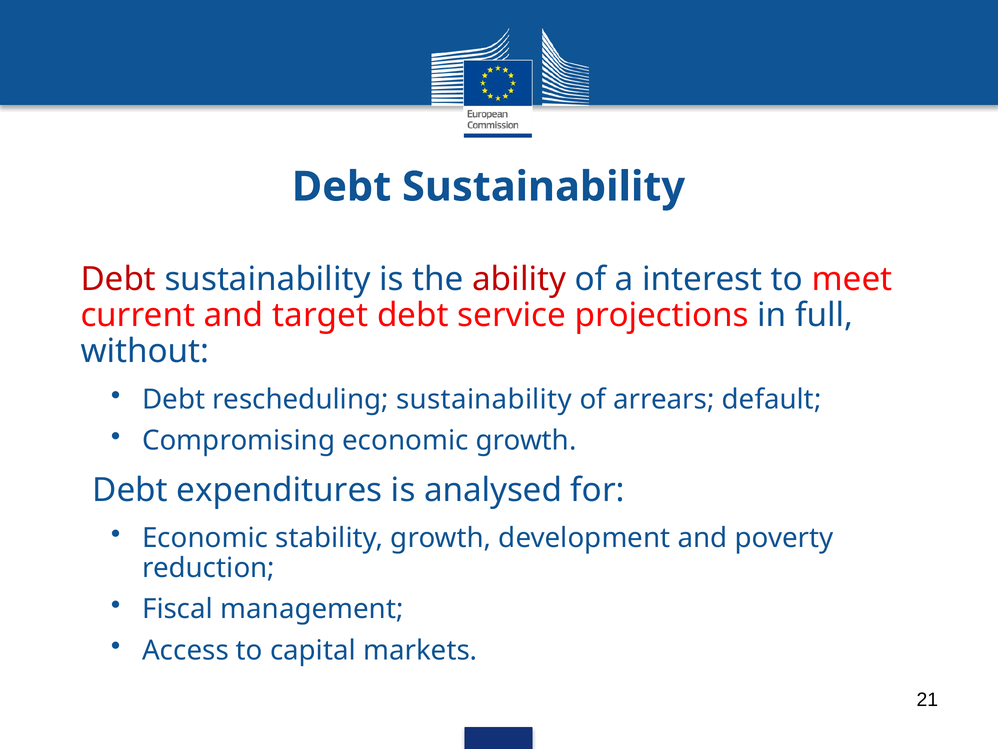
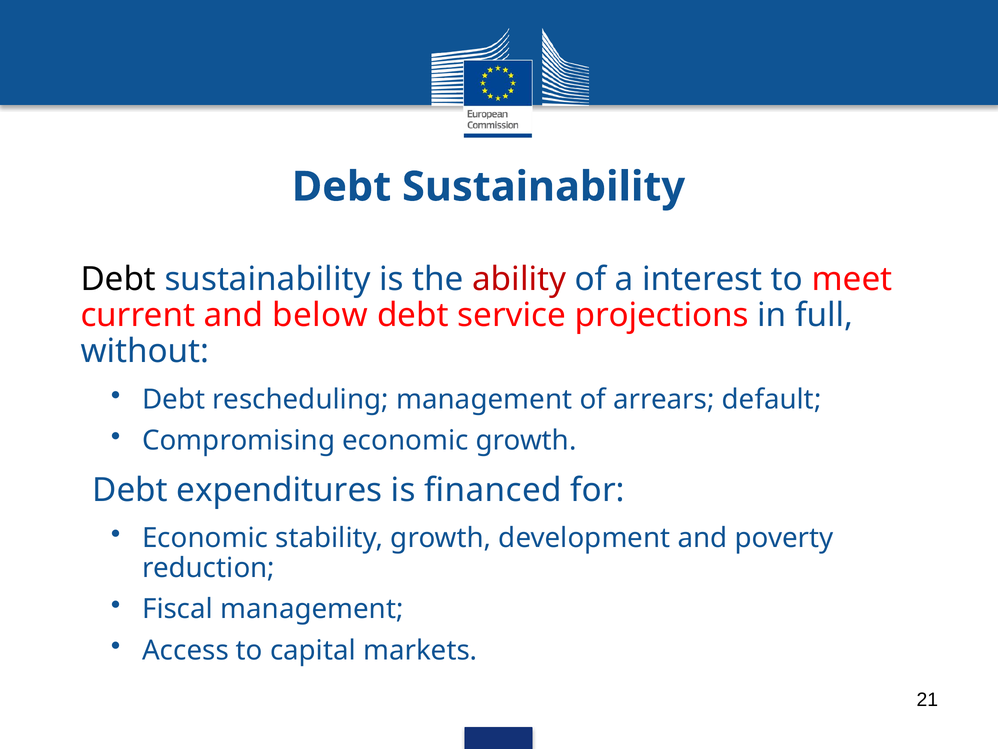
Debt at (118, 279) colour: red -> black
target: target -> below
rescheduling sustainability: sustainability -> management
analysed: analysed -> financed
